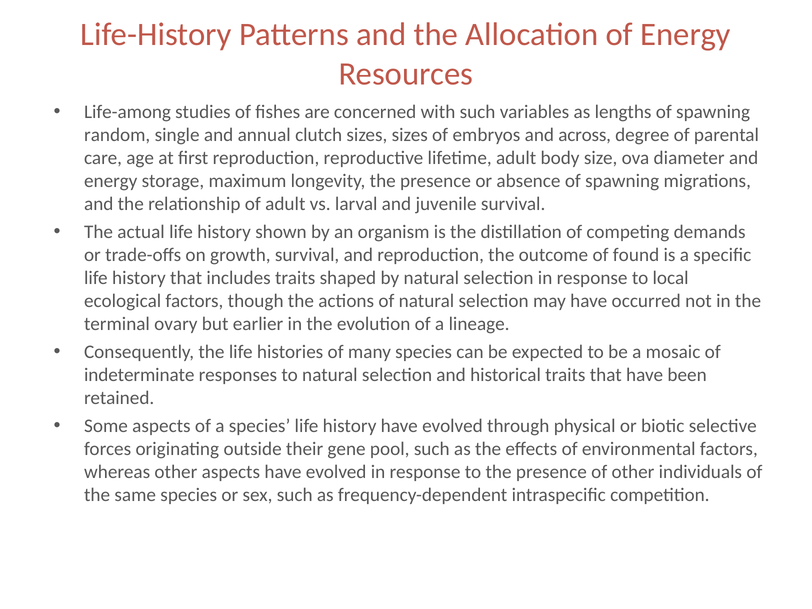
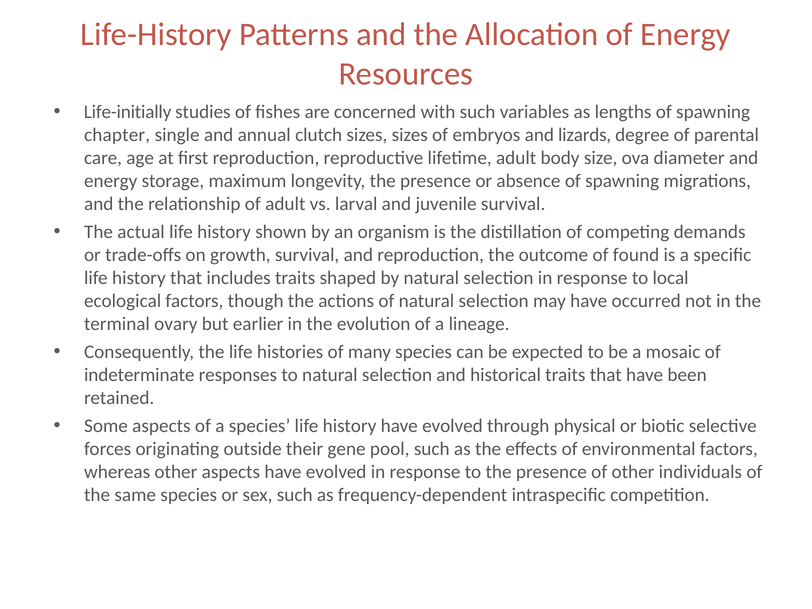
Life-among: Life-among -> Life-initially
random: random -> chapter
across: across -> lizards
